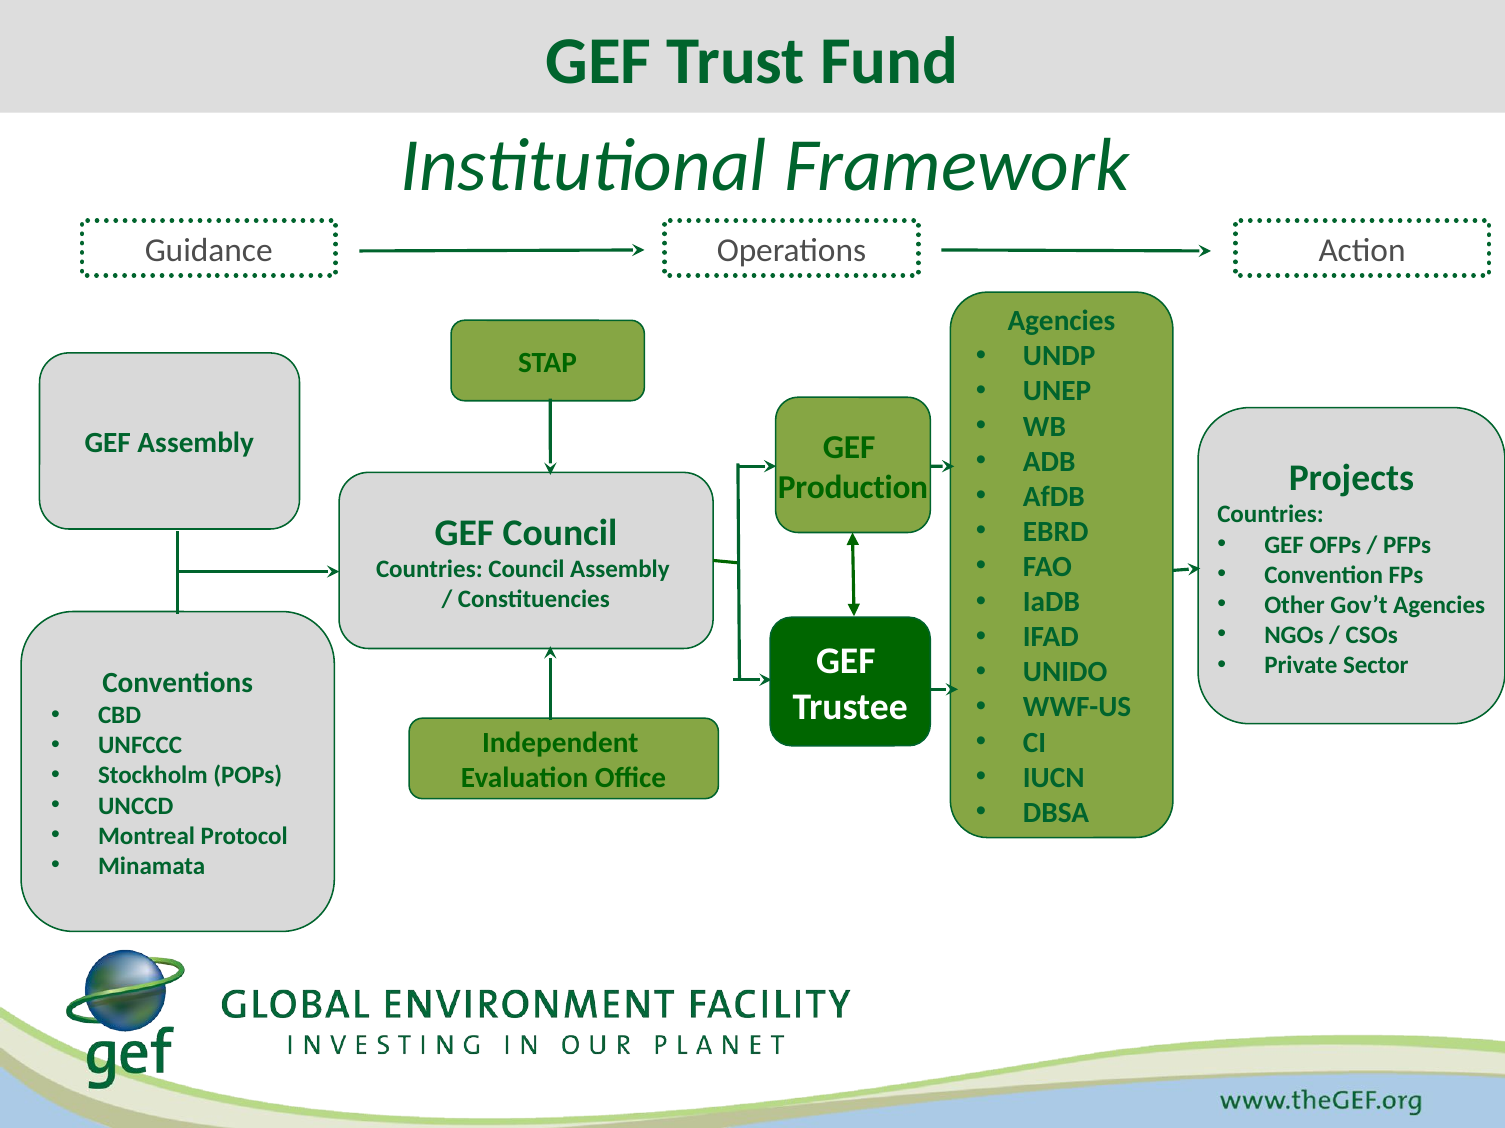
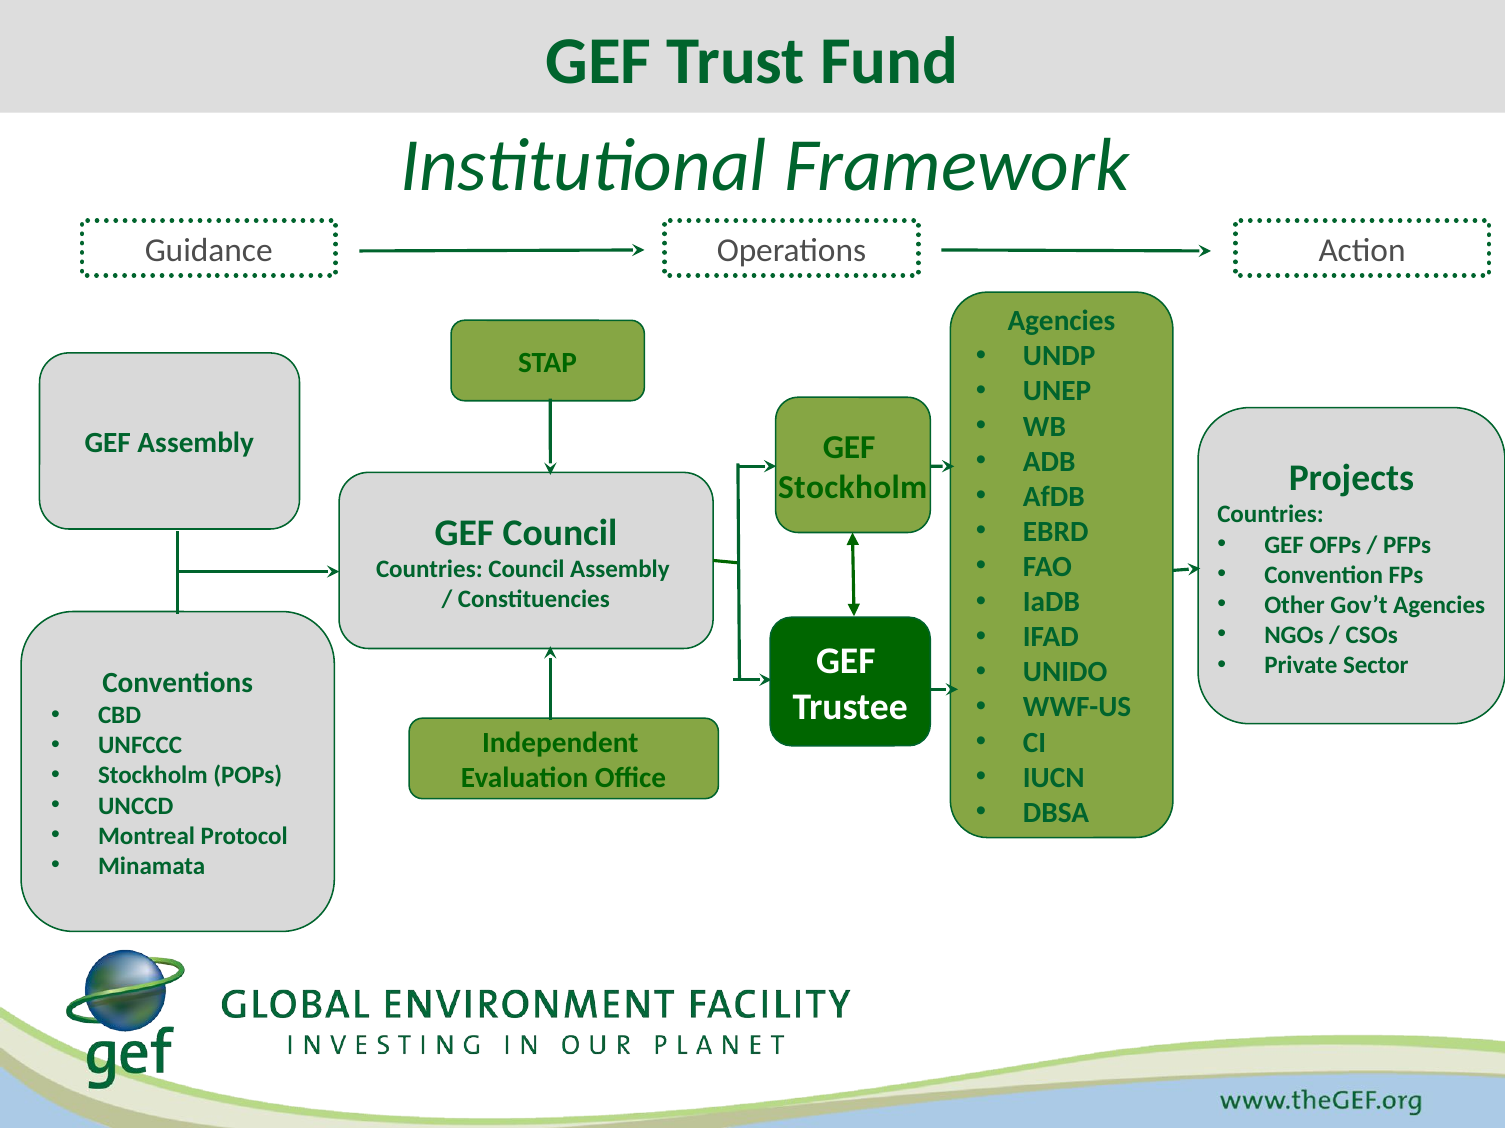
Production at (853, 488): Production -> Stockholm
